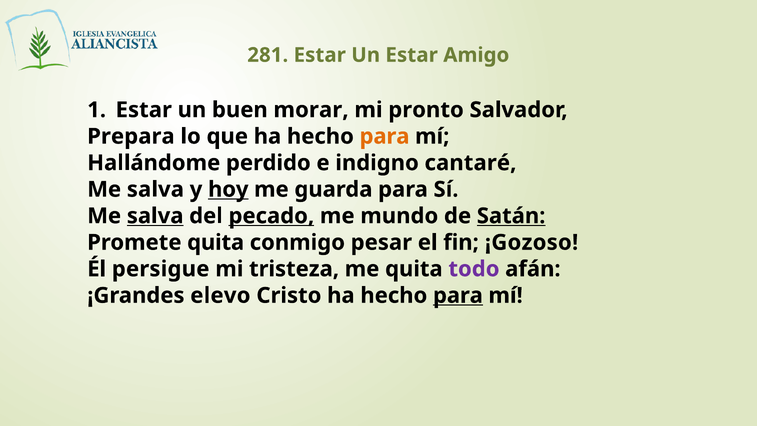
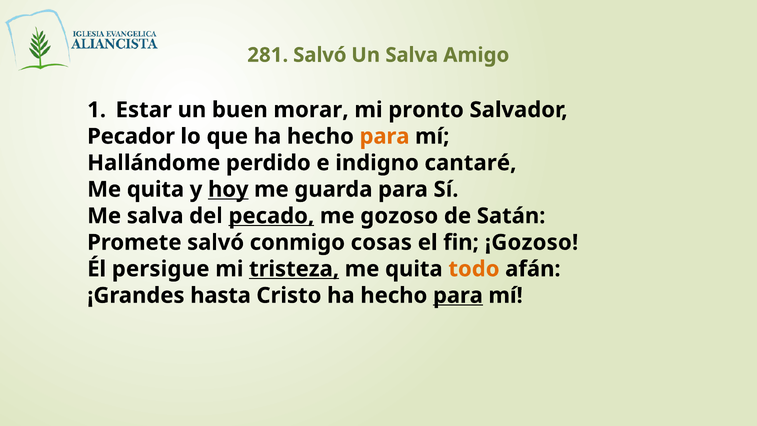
281 Estar: Estar -> Salvó
Un Estar: Estar -> Salva
Prepara: Prepara -> Pecador
salva at (155, 189): salva -> quita
salva at (155, 216) underline: present -> none
mundo: mundo -> gozoso
Satán underline: present -> none
Promete quita: quita -> salvó
pesar: pesar -> cosas
tristeza underline: none -> present
todo colour: purple -> orange
elevo: elevo -> hasta
